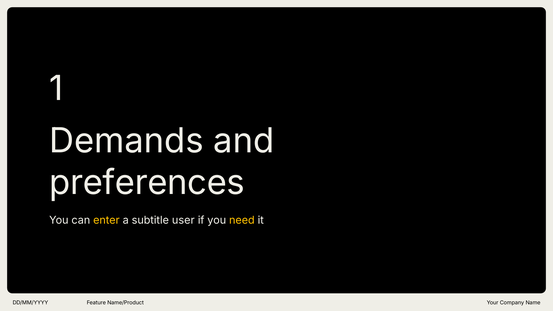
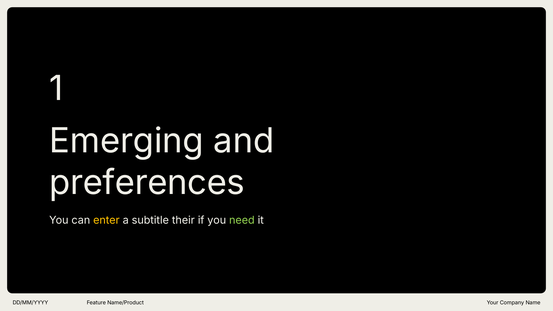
Demands: Demands -> Emerging
user: user -> their
need colour: yellow -> light green
